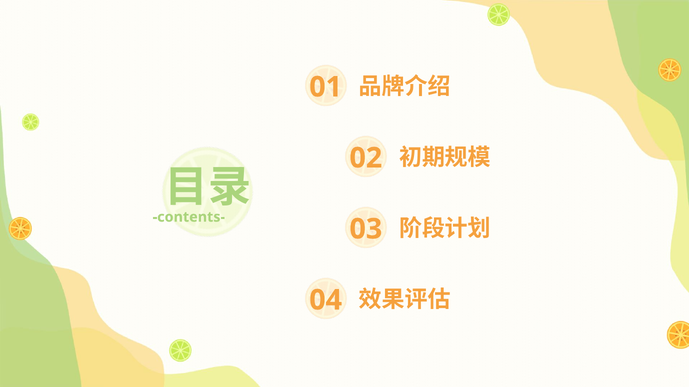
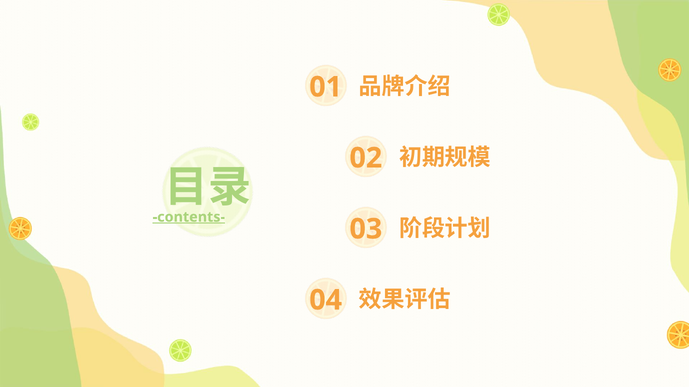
contents- underline: none -> present
